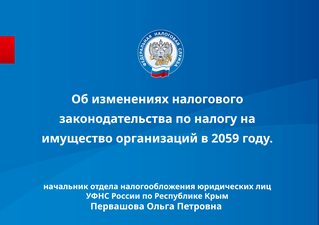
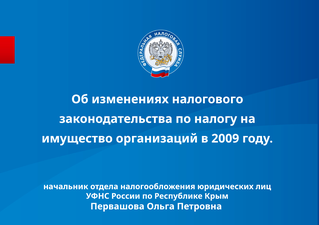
2059: 2059 -> 2009
